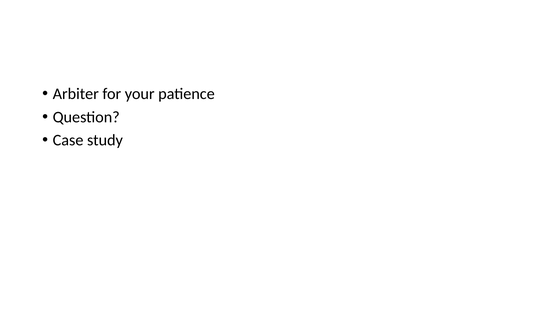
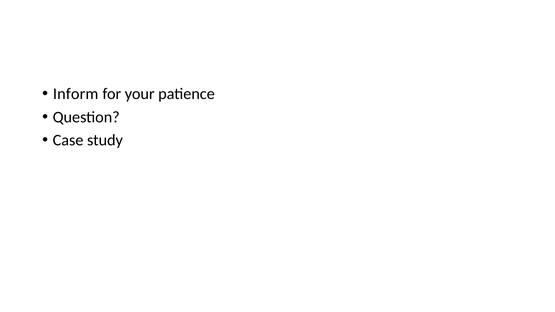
Arbiter: Arbiter -> Inform
